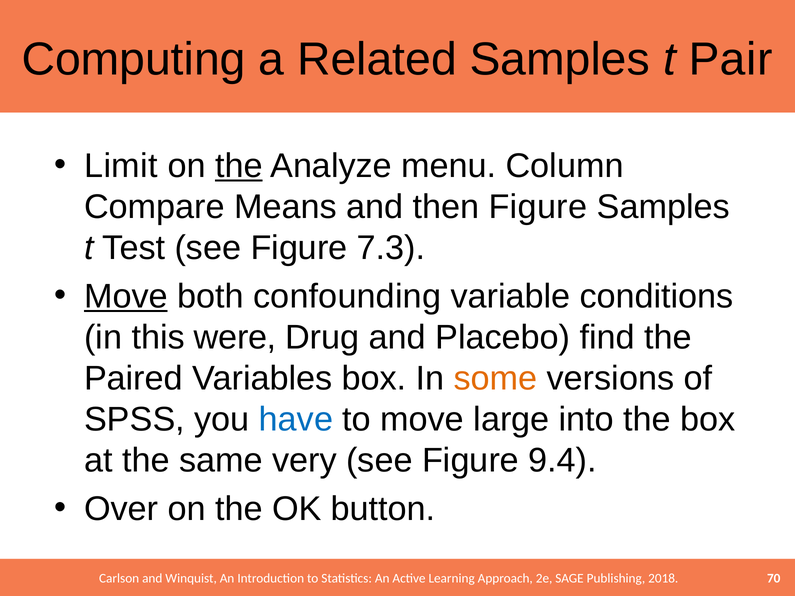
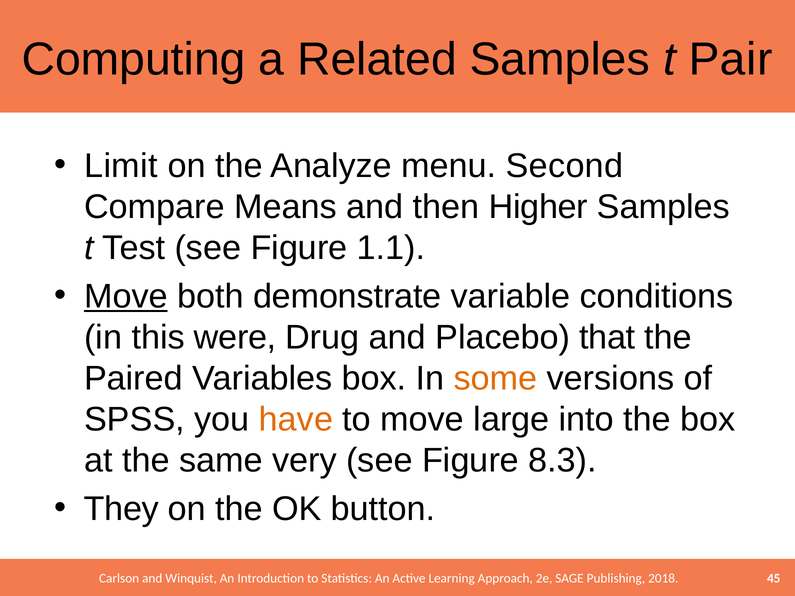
the at (239, 166) underline: present -> none
Column: Column -> Second
then Figure: Figure -> Higher
7.3: 7.3 -> 1.1
confounding: confounding -> demonstrate
find: find -> that
have colour: blue -> orange
9.4: 9.4 -> 8.3
Over: Over -> They
70: 70 -> 45
